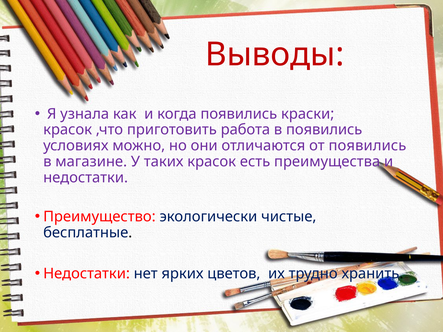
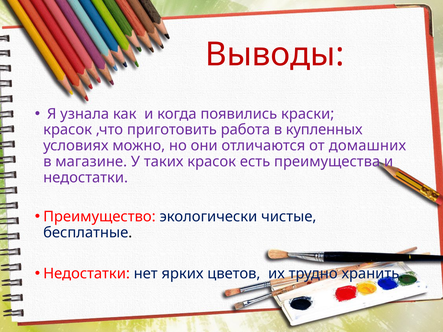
в появились: появились -> купленных
от появились: появились -> домашних
